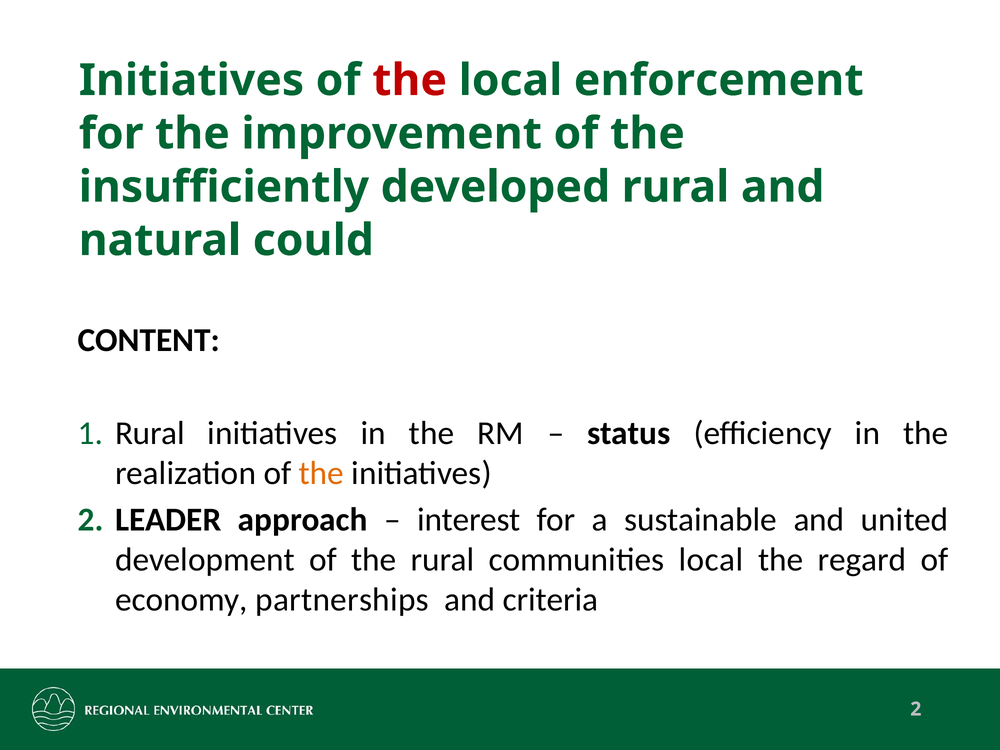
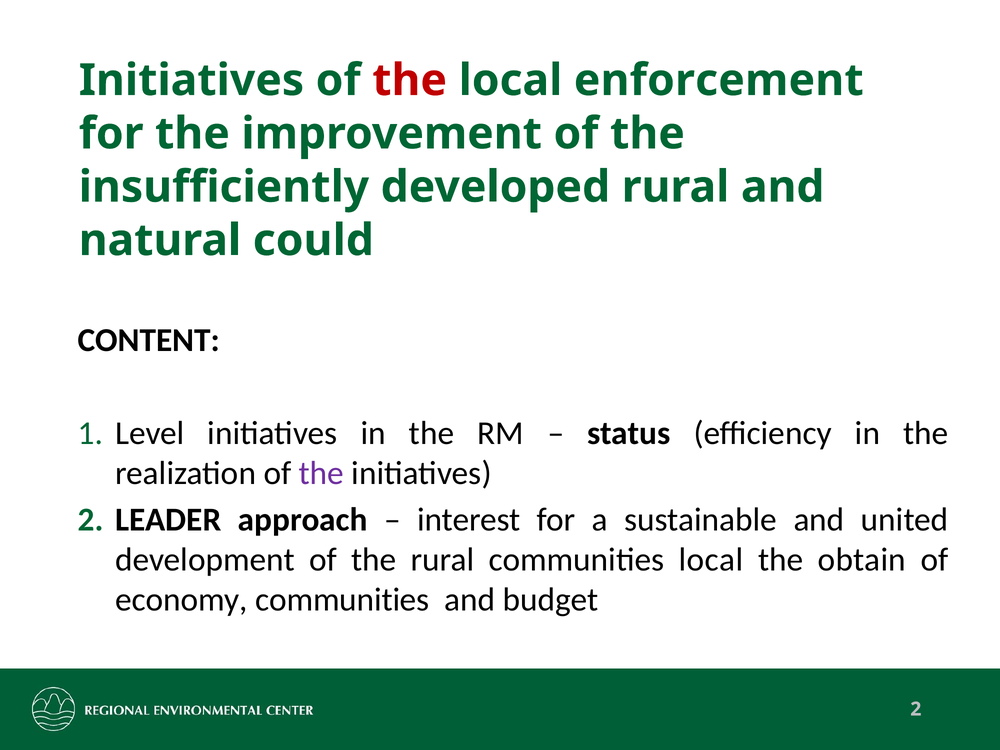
Rural at (150, 433): Rural -> Level
the at (321, 473) colour: orange -> purple
regard: regard -> obtain
economy partnerships: partnerships -> communities
criteria: criteria -> budget
